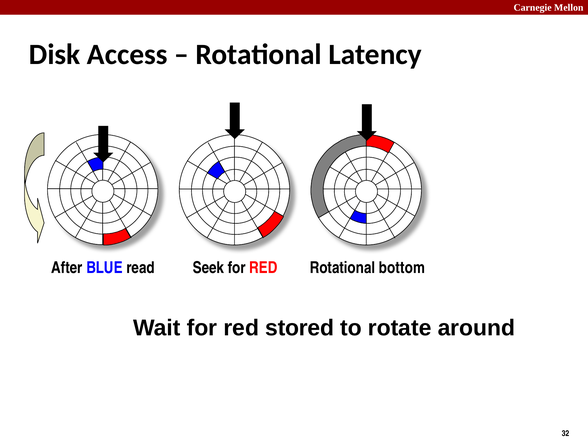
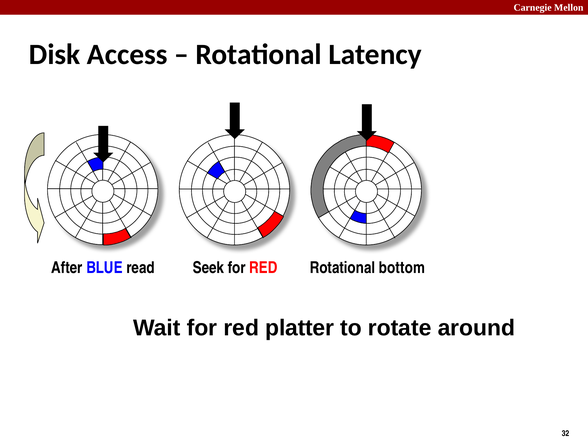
stored: stored -> platter
